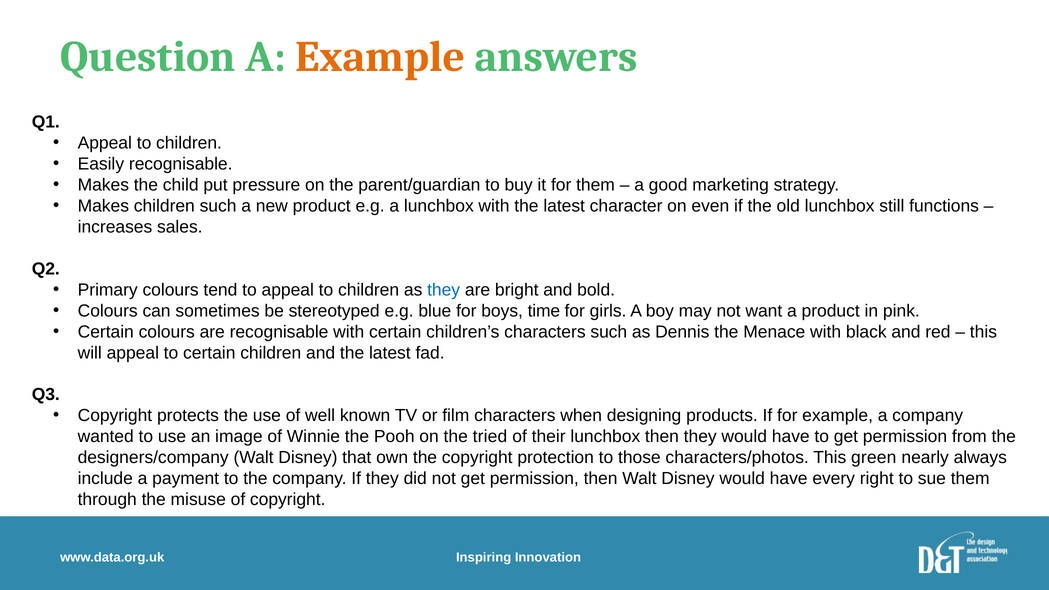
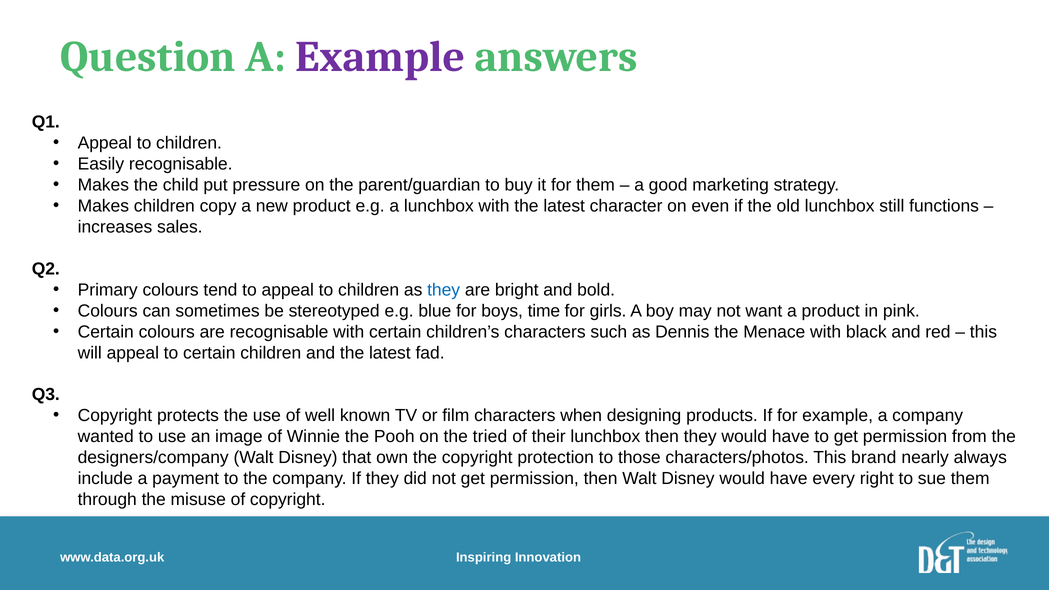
Example at (380, 57) colour: orange -> purple
children such: such -> copy
green: green -> brand
